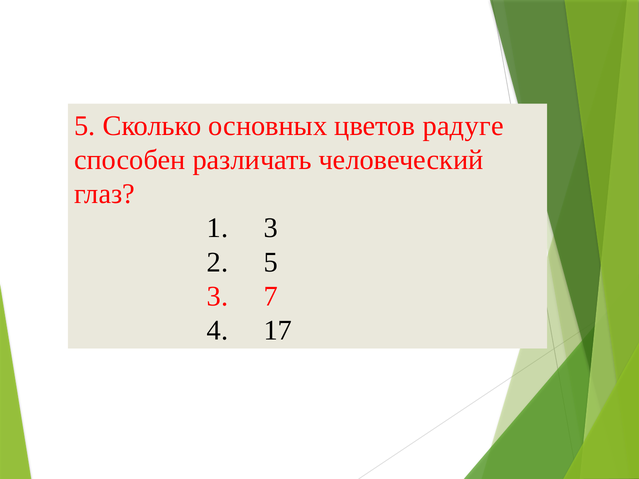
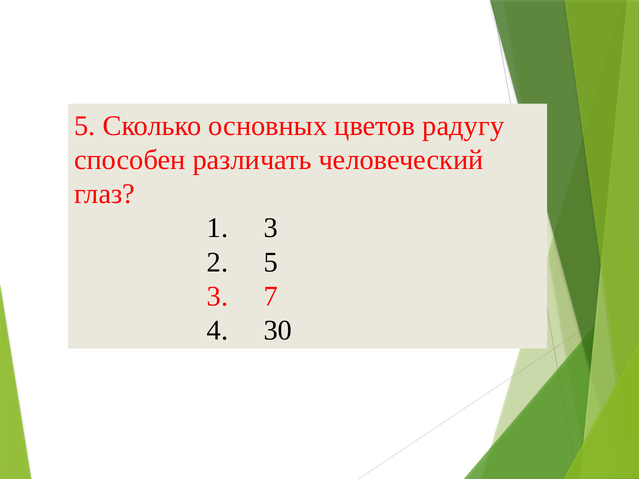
радуге: радуге -> радугу
17: 17 -> 30
